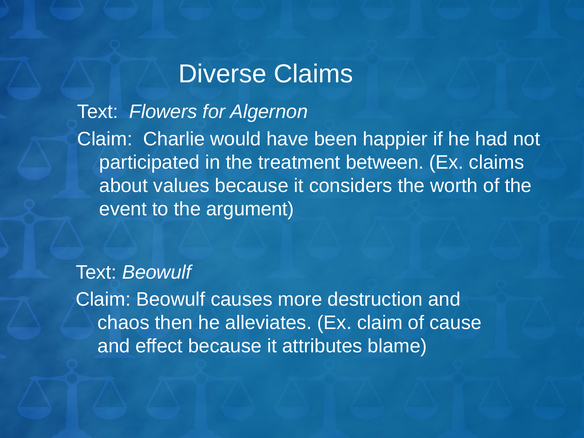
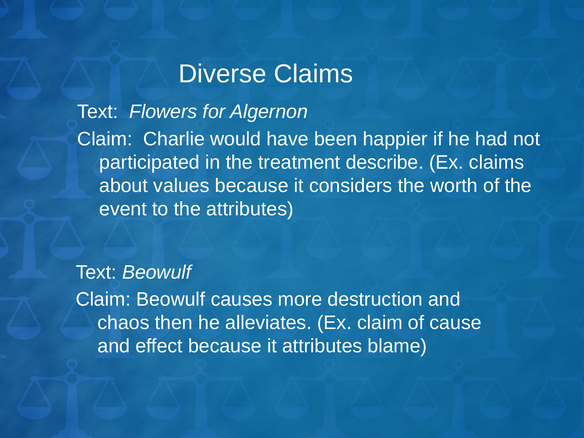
between: between -> describe
the argument: argument -> attributes
